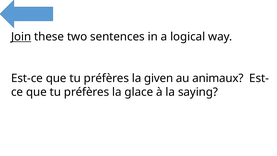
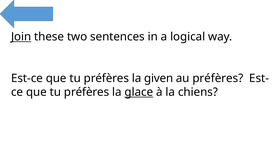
au animaux: animaux -> préfères
glace underline: none -> present
saying: saying -> chiens
